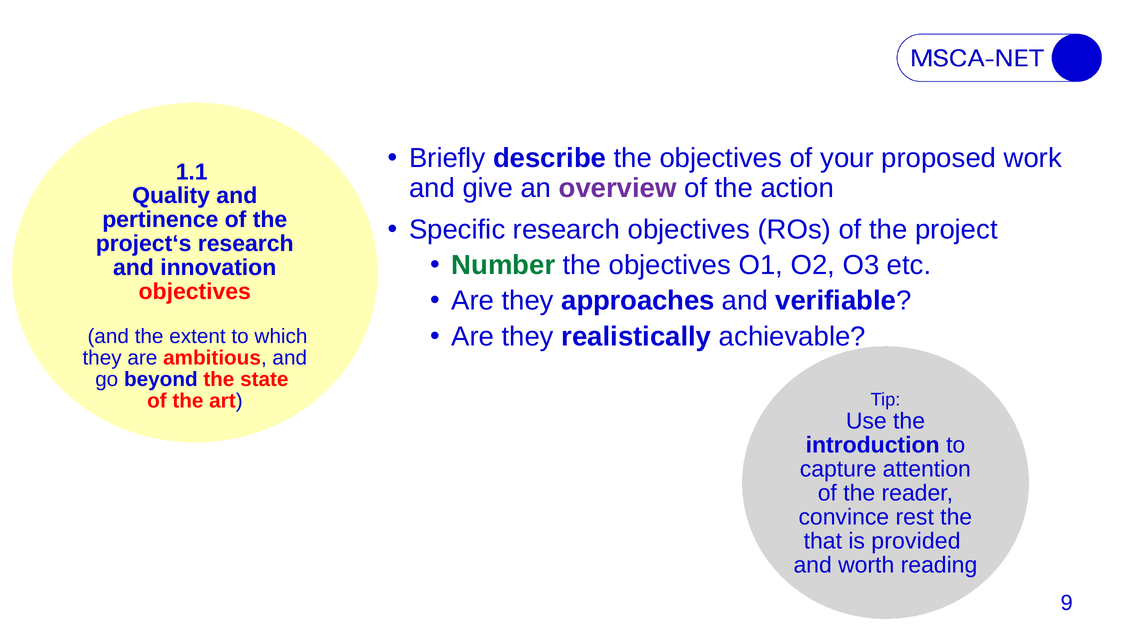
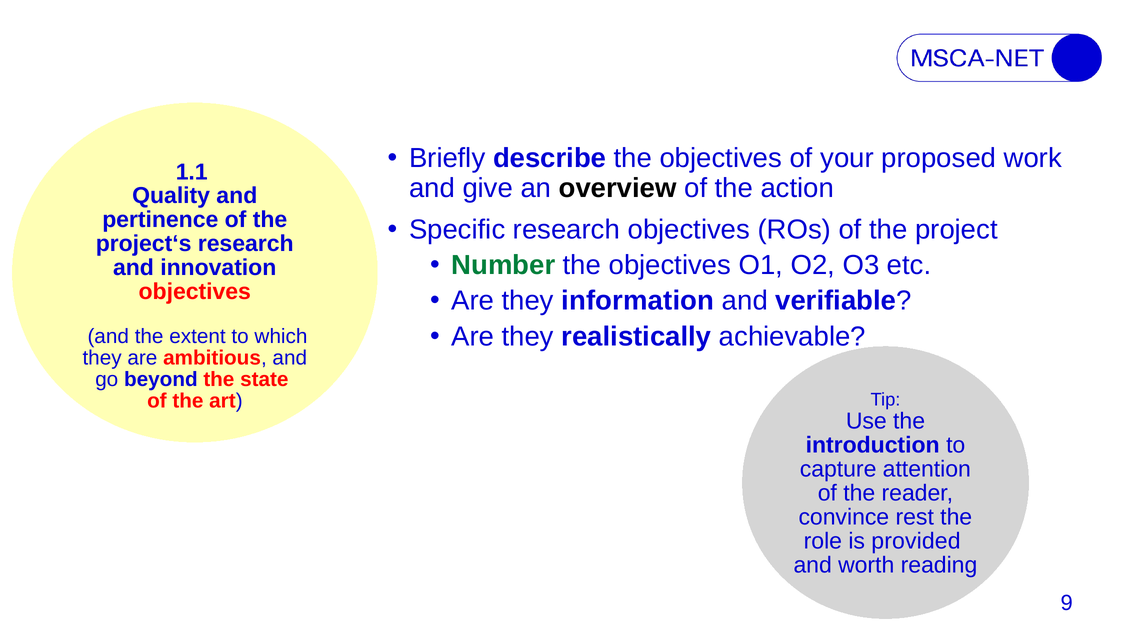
overview colour: purple -> black
approaches: approaches -> information
that: that -> role
